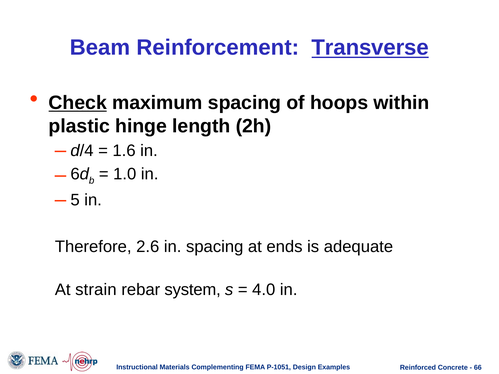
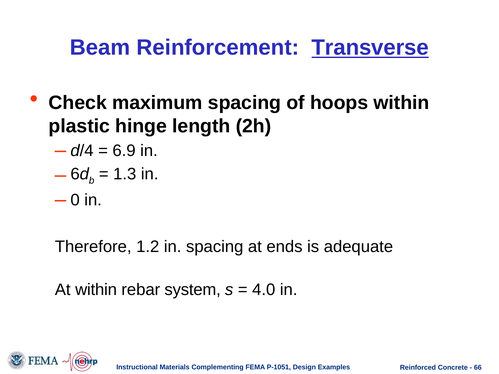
Check underline: present -> none
1.6: 1.6 -> 6.9
1.0: 1.0 -> 1.3
5: 5 -> 0
2.6: 2.6 -> 1.2
At strain: strain -> within
